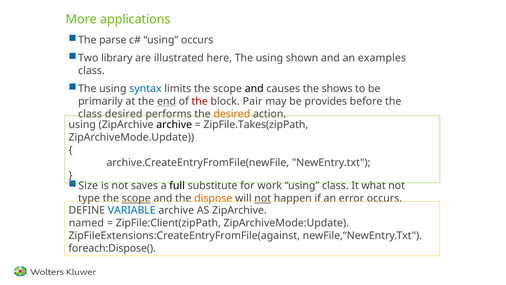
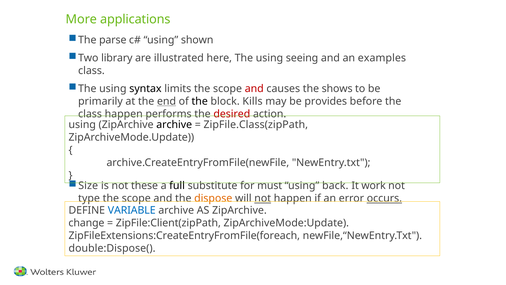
using occurs: occurs -> shown
shown: shown -> seeing
syntax colour: blue -> black
and at (254, 89) colour: black -> red
the at (200, 101) colour: red -> black
Pair: Pair -> Kills
class desired: desired -> happen
desired at (232, 114) colour: orange -> red
ZipFile.Takes(zipPath: ZipFile.Takes(zipPath -> ZipFile.Class(zipPath
saves: saves -> these
work: work -> must
using class: class -> back
what: what -> work
scope at (136, 198) underline: present -> none
occurs at (384, 198) underline: none -> present
named: named -> change
ZipFileExtensions:CreateEntryFromFile(against: ZipFileExtensions:CreateEntryFromFile(against -> ZipFileExtensions:CreateEntryFromFile(foreach
foreach:Dispose(: foreach:Dispose( -> double:Dispose(
